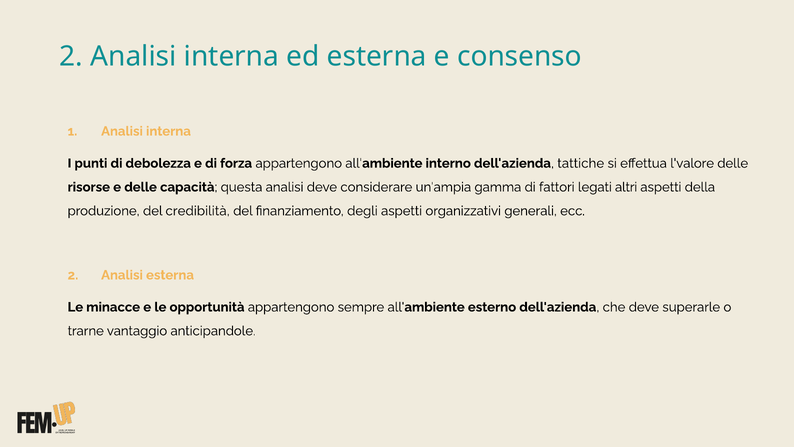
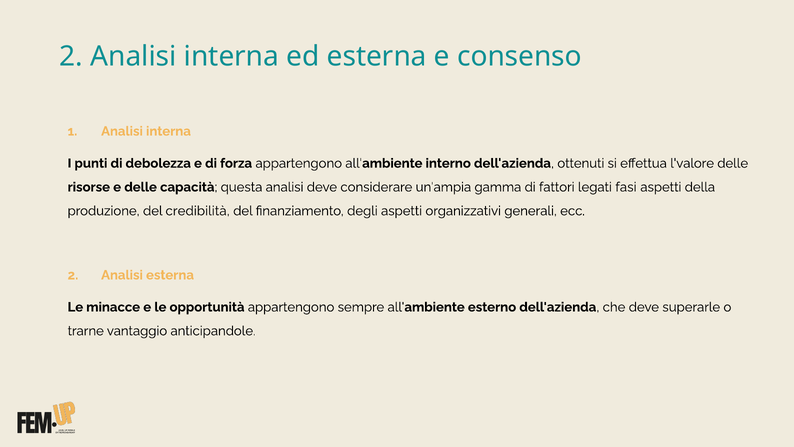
tattiche: tattiche -> ottenuti
altri: altri -> fasi
